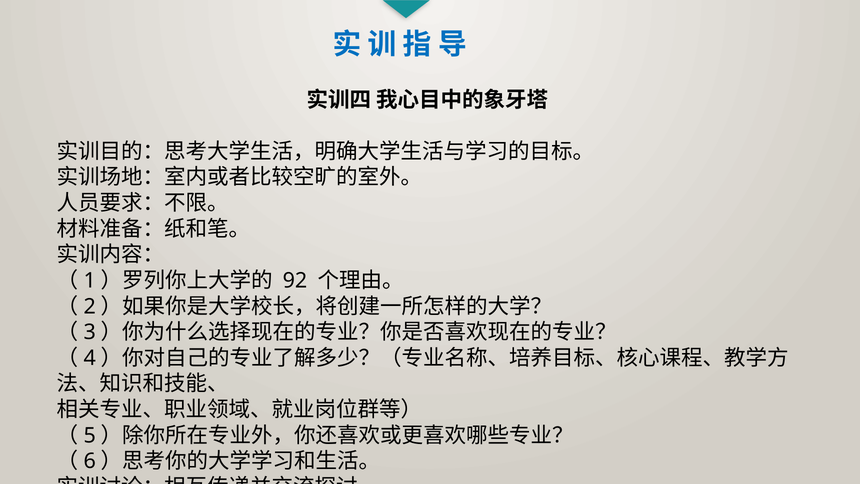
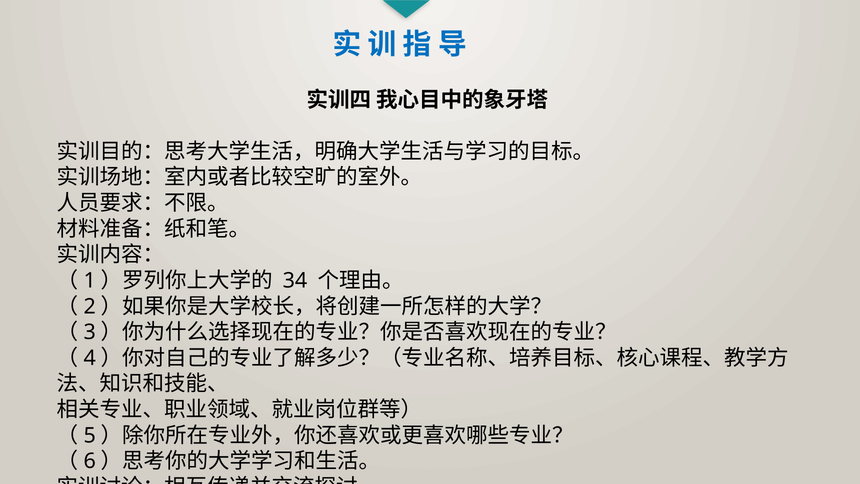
92: 92 -> 34
